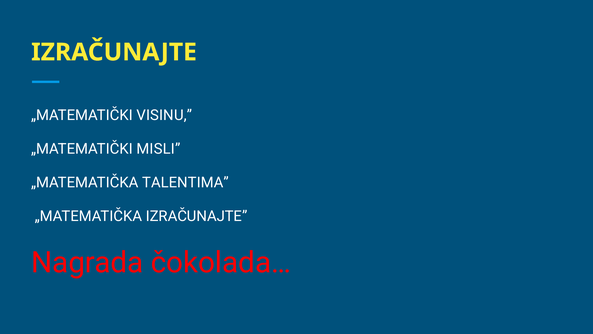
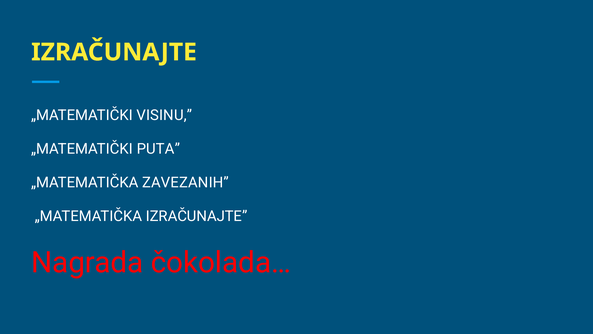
MISLI: MISLI -> PUTA
TALENTIMA: TALENTIMA -> ZAVEZANIH
